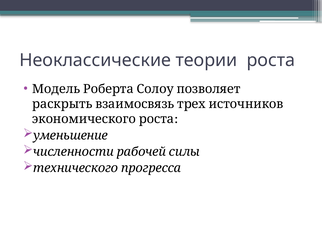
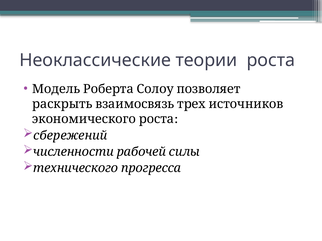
уменьшение: уменьшение -> сбережений
